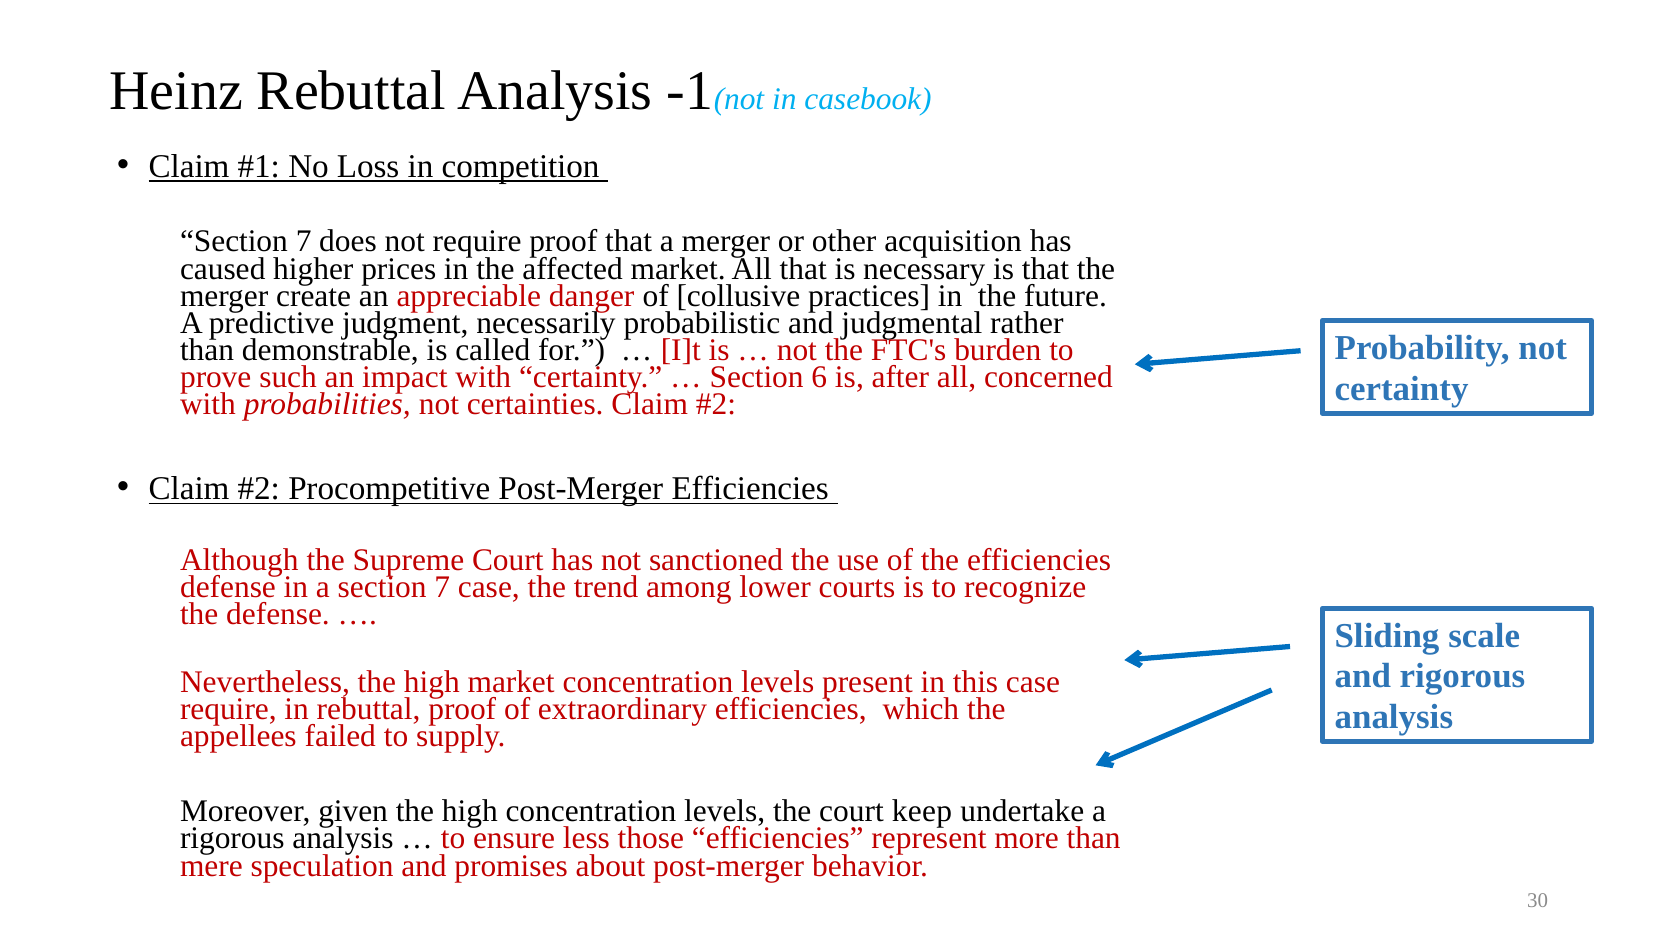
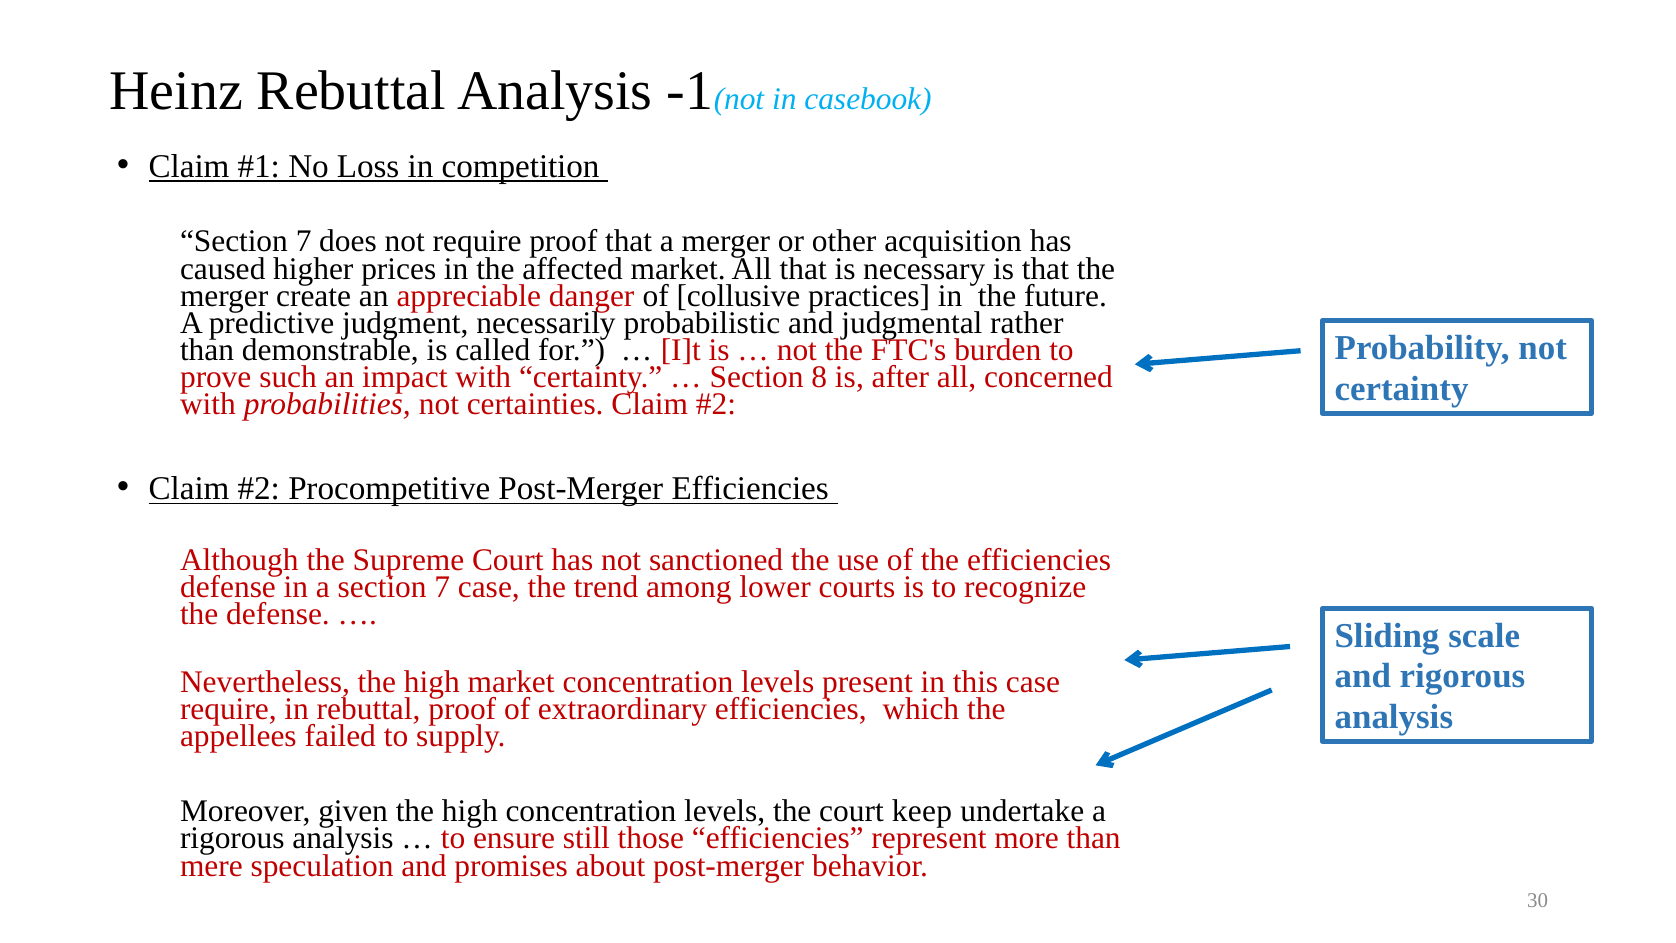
6: 6 -> 8
less: less -> still
